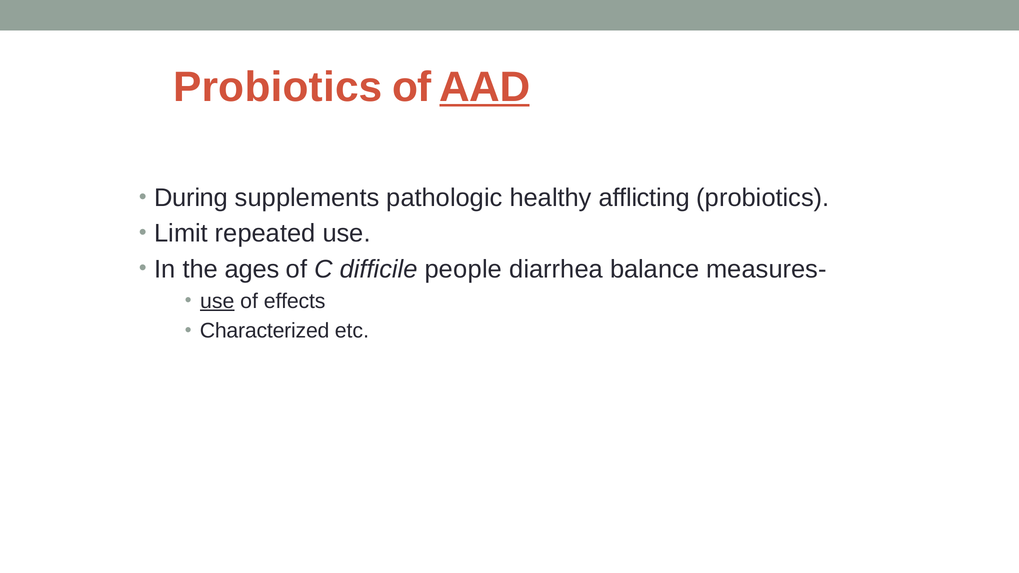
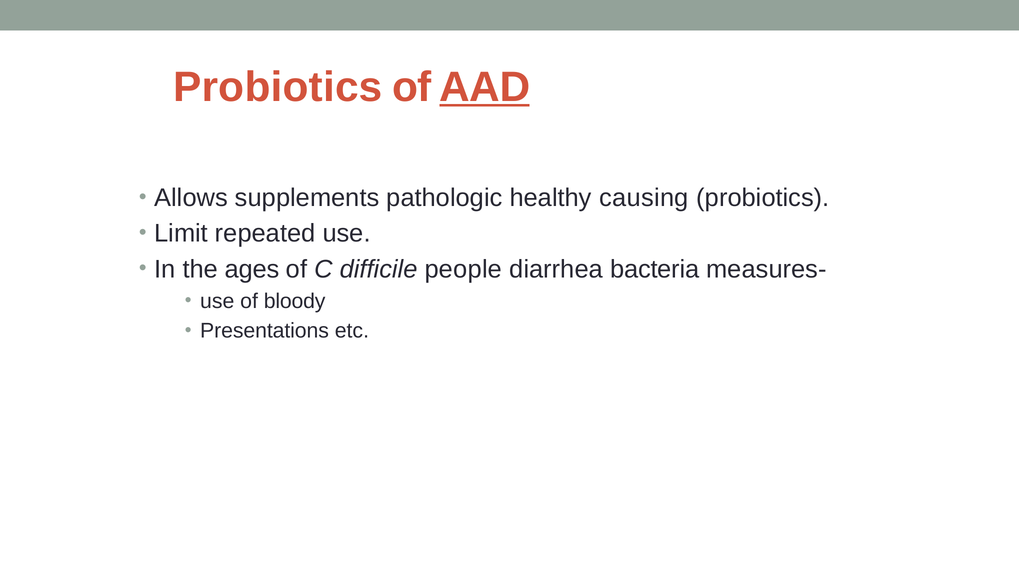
During: During -> Allows
afflicting: afflicting -> causing
balance: balance -> bacteria
use at (217, 301) underline: present -> none
effects: effects -> bloody
Characterized: Characterized -> Presentations
